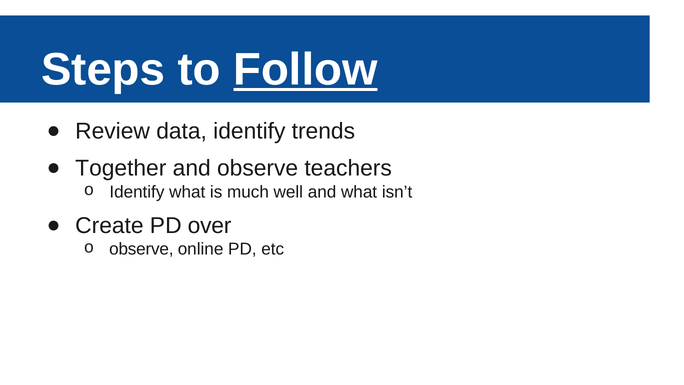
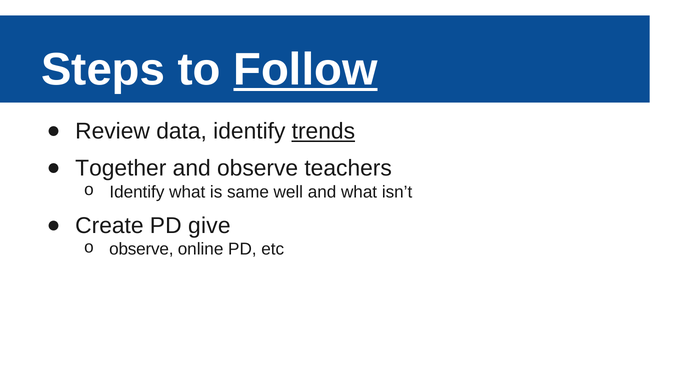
trends underline: none -> present
much: much -> same
over: over -> give
